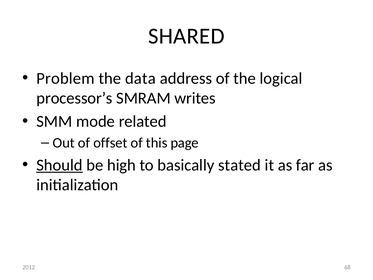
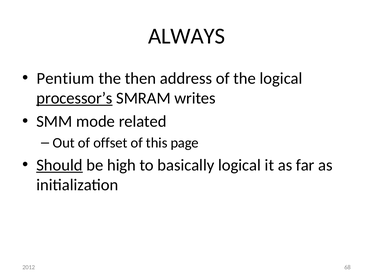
SHARED: SHARED -> ALWAYS
Problem: Problem -> Pentium
data: data -> then
processor’s underline: none -> present
basically stated: stated -> logical
